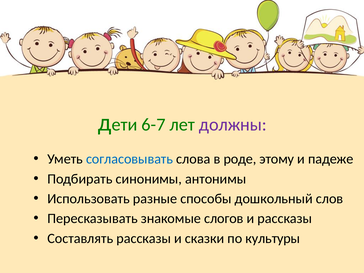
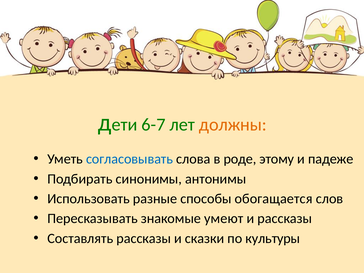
должны colour: purple -> orange
дошкольный: дошкольный -> обогащается
слогов: слогов -> умеют
